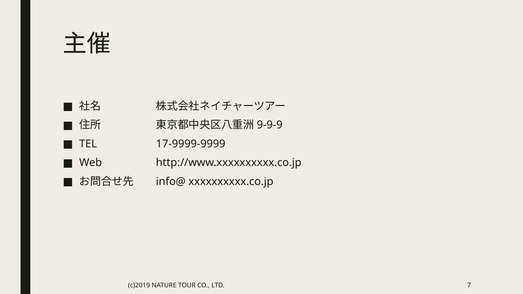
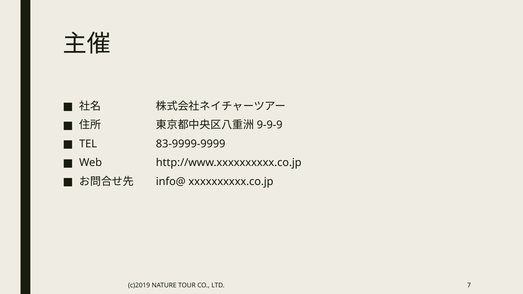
17-9999-9999: 17-9999-9999 -> 83-9999-9999
